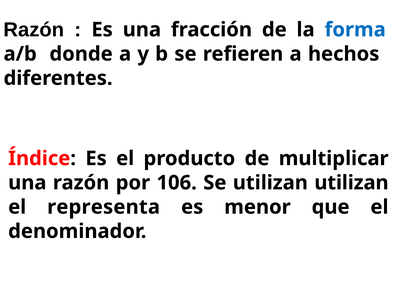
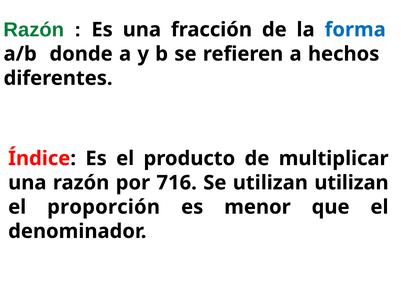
Razón at (34, 30) colour: black -> green
106: 106 -> 716
representa: representa -> proporción
